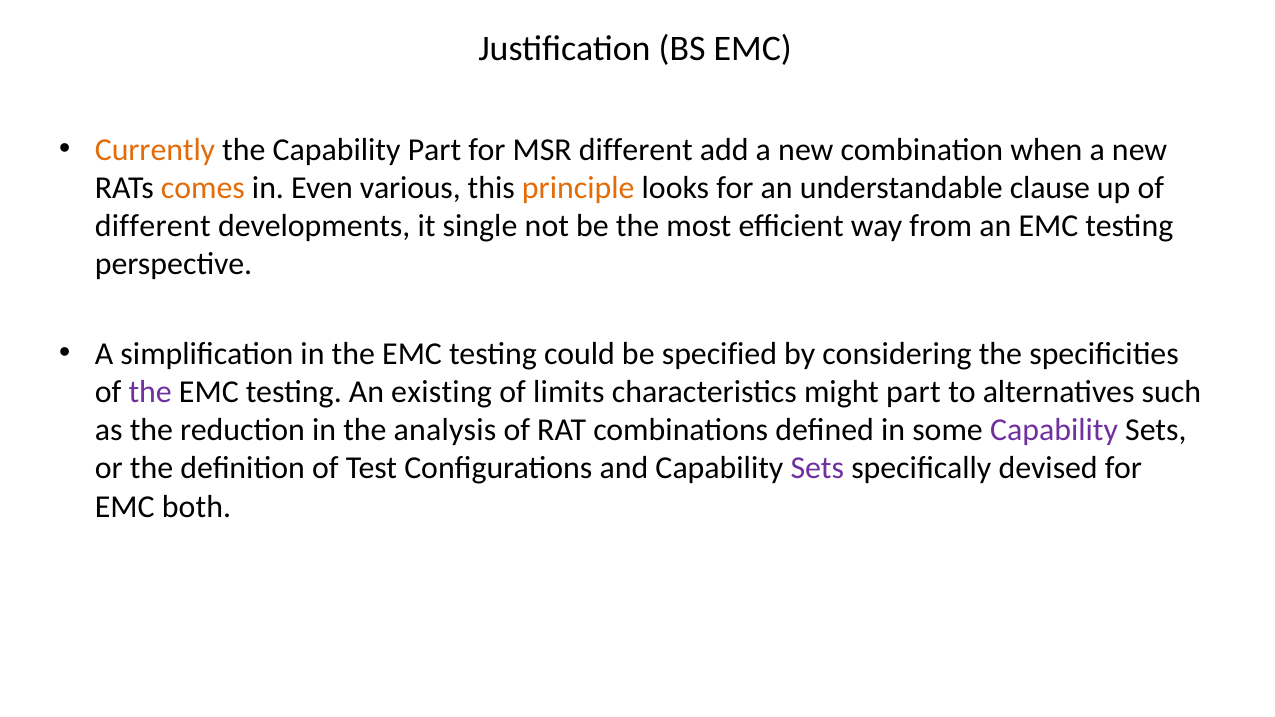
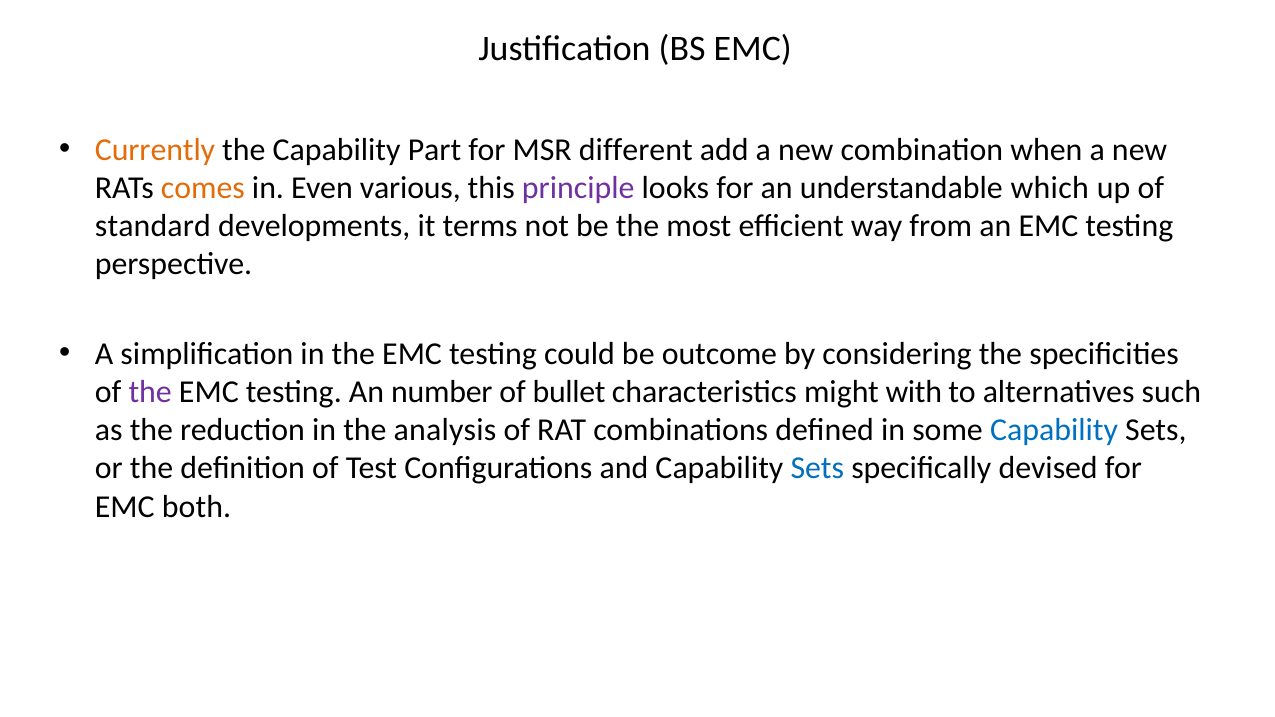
principle colour: orange -> purple
clause: clause -> which
different at (153, 226): different -> standard
single: single -> terms
specified: specified -> outcome
existing: existing -> number
limits: limits -> bullet
might part: part -> with
Capability at (1054, 430) colour: purple -> blue
Sets at (817, 469) colour: purple -> blue
